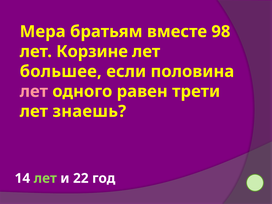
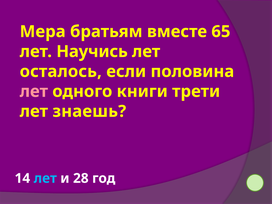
98: 98 -> 65
Корзине: Корзине -> Научись
большее: большее -> осталось
равен: равен -> книги
лет at (45, 178) colour: light green -> light blue
22: 22 -> 28
